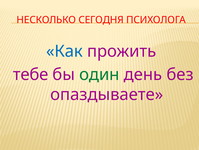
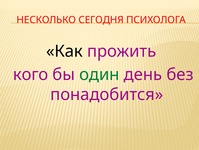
Как colour: blue -> black
тебе: тебе -> кого
опаздываете: опаздываете -> понадобится
